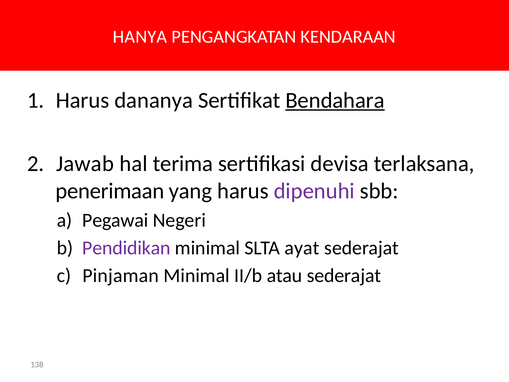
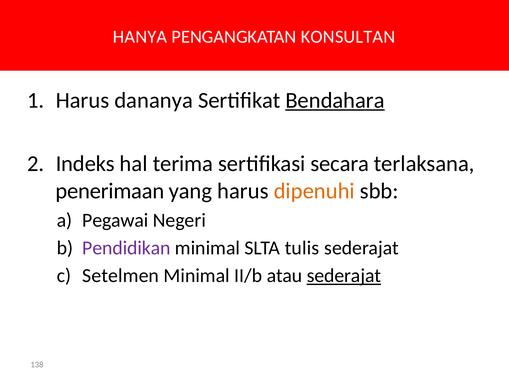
KENDARAAN: KENDARAAN -> KONSULTAN
Jawab: Jawab -> Indeks
devisa: devisa -> secara
dipenuhi colour: purple -> orange
ayat: ayat -> tulis
Pinjaman: Pinjaman -> Setelmen
sederajat at (344, 276) underline: none -> present
